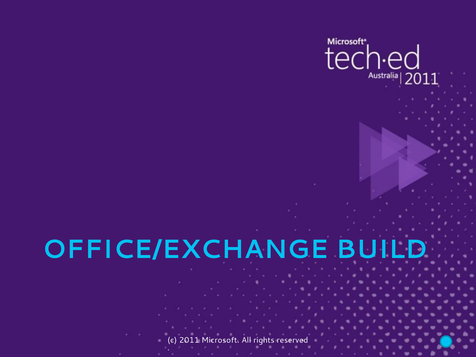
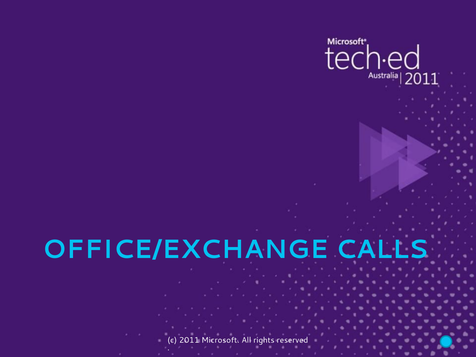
BUILD: BUILD -> CALLS
